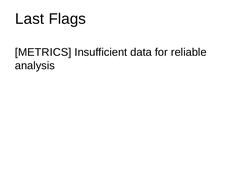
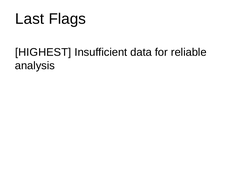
METRICS: METRICS -> HIGHEST
